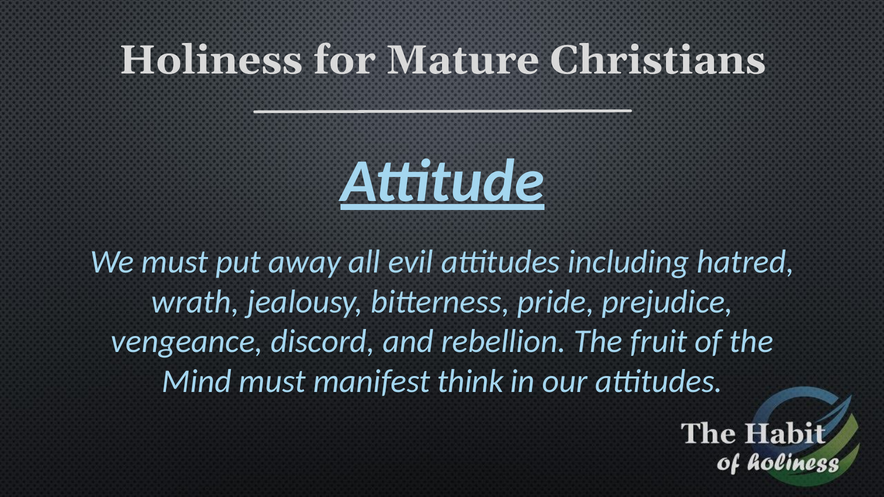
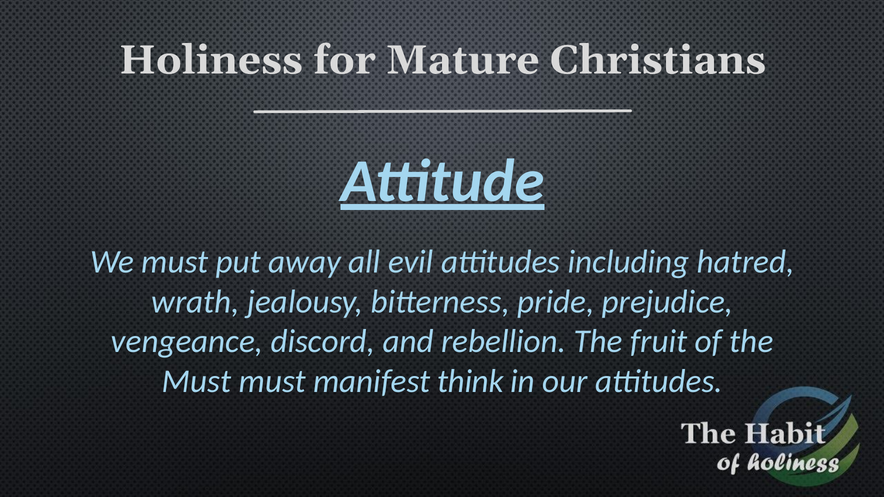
Mind at (197, 381): Mind -> Must
